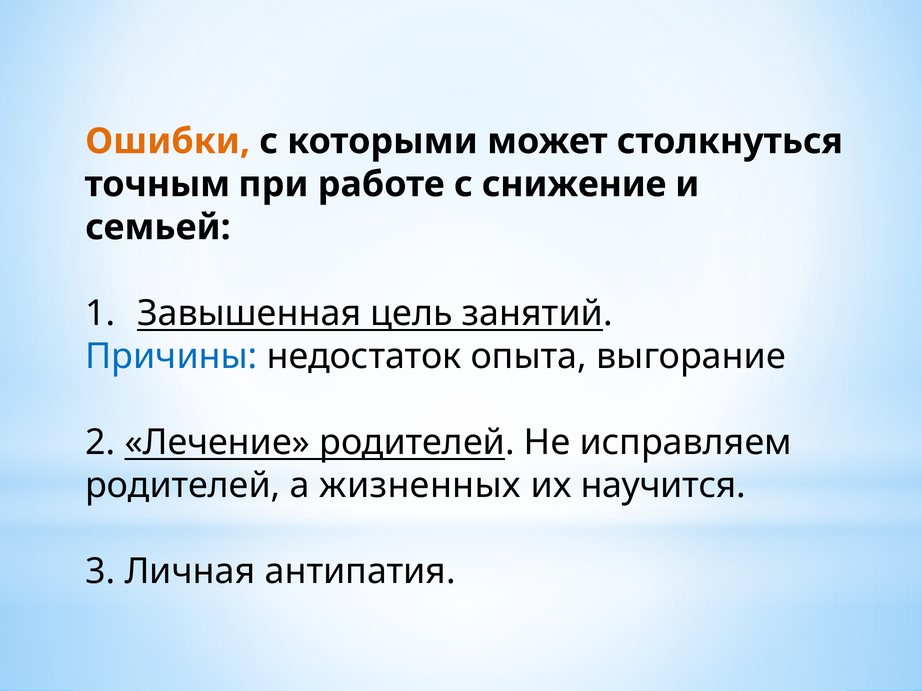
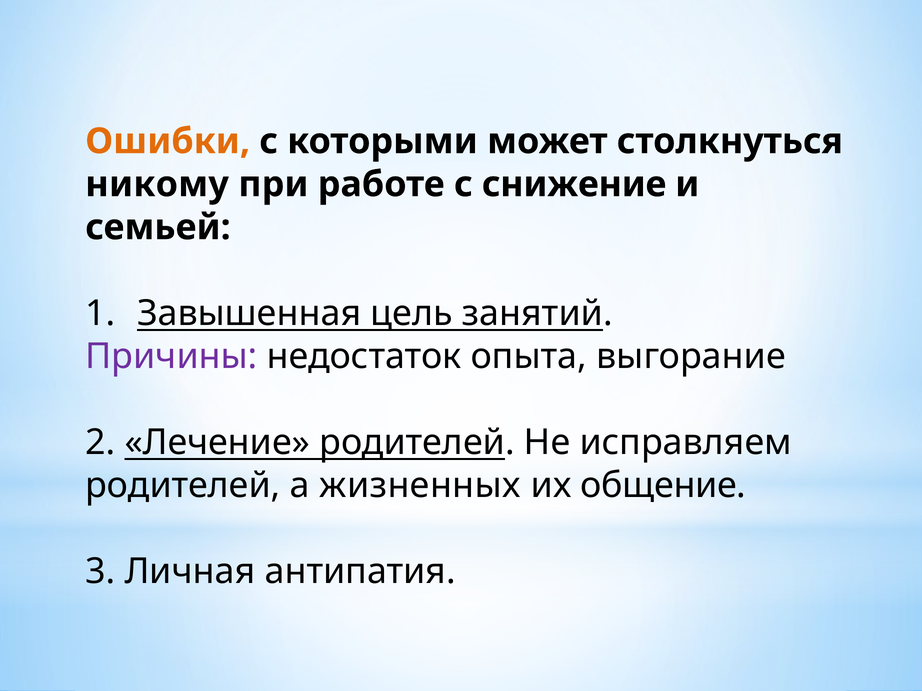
точным: точным -> никому
Причины colour: blue -> purple
научится: научится -> общение
